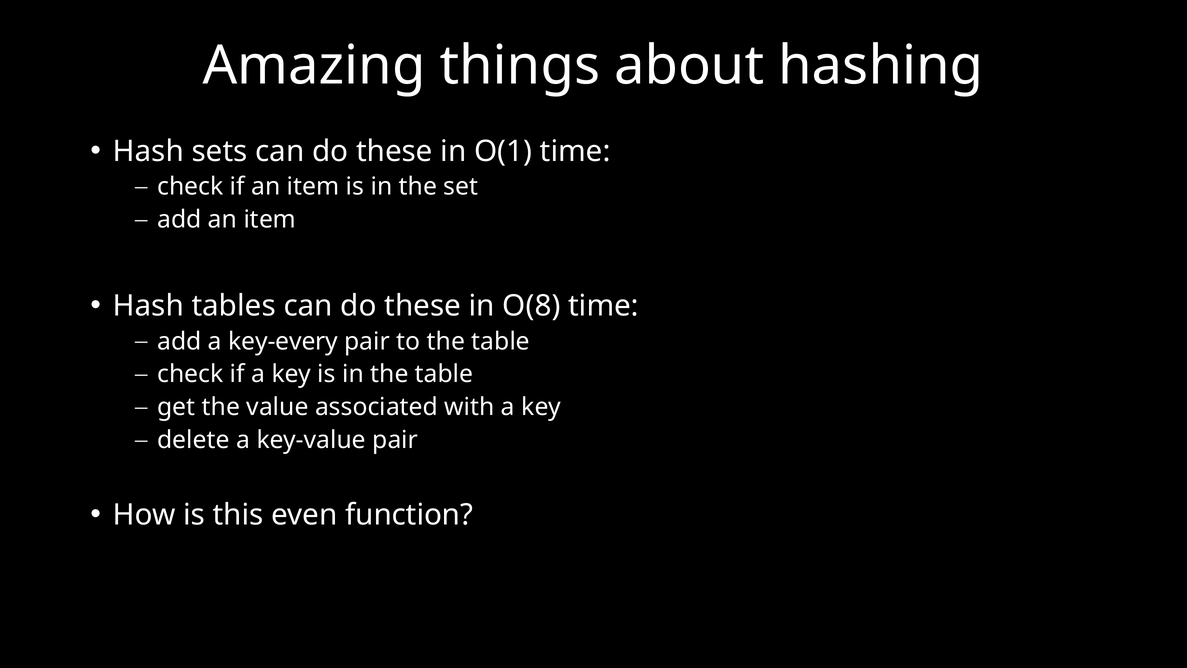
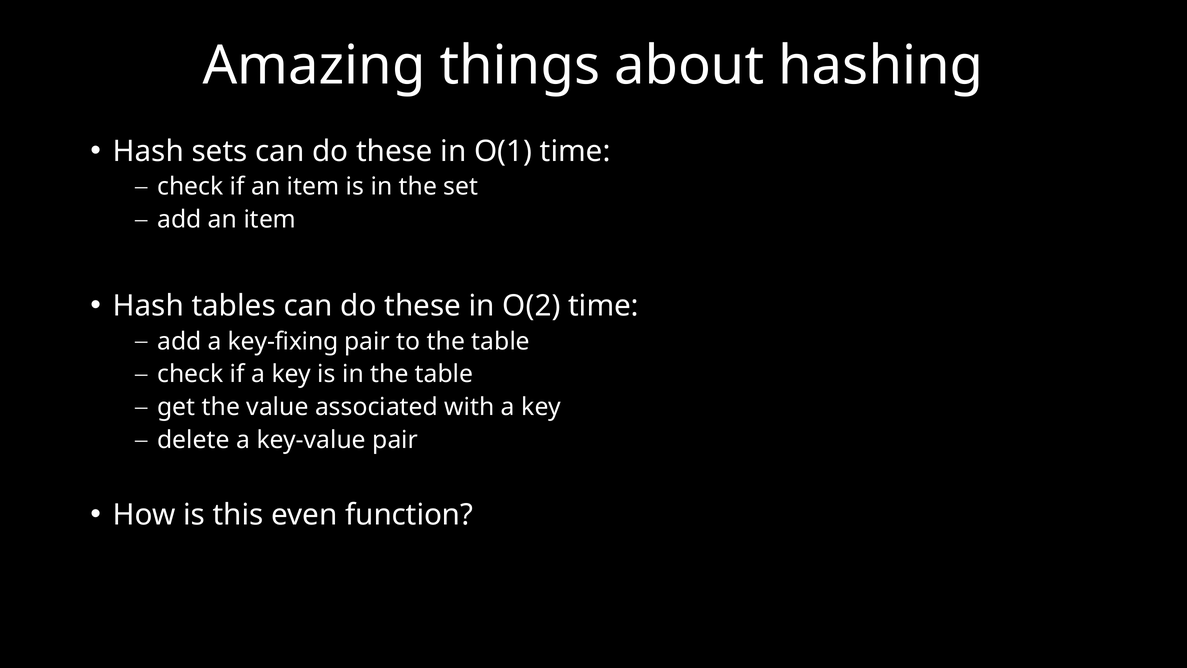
O(8: O(8 -> O(2
key-every: key-every -> key-fixing
